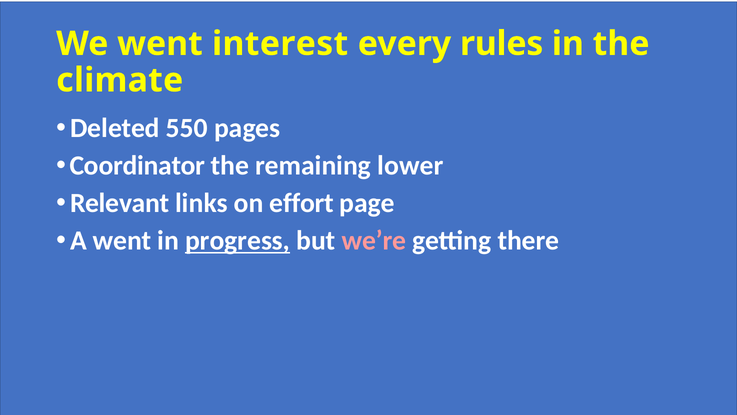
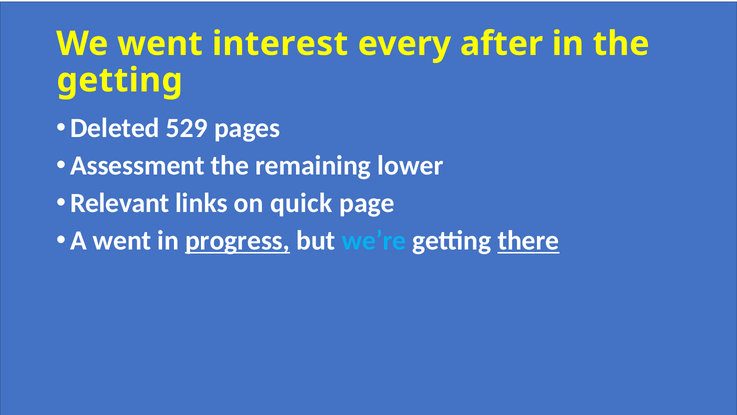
rules: rules -> after
climate at (120, 80): climate -> getting
550: 550 -> 529
Coordinator: Coordinator -> Assessment
effort: effort -> quick
we’re colour: pink -> light blue
there underline: none -> present
